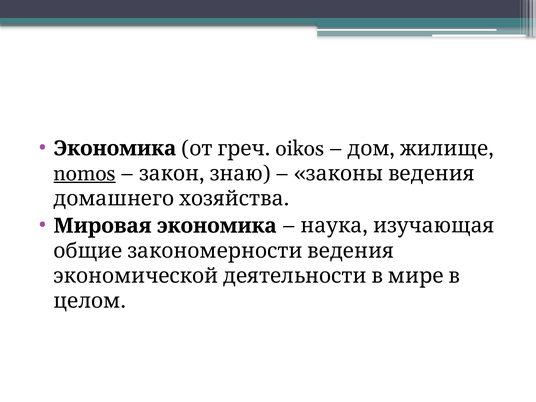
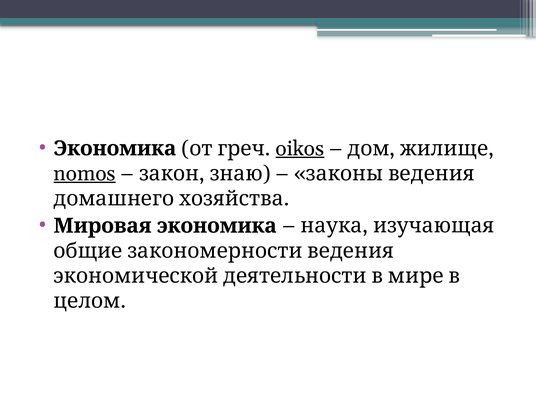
oikos underline: none -> present
